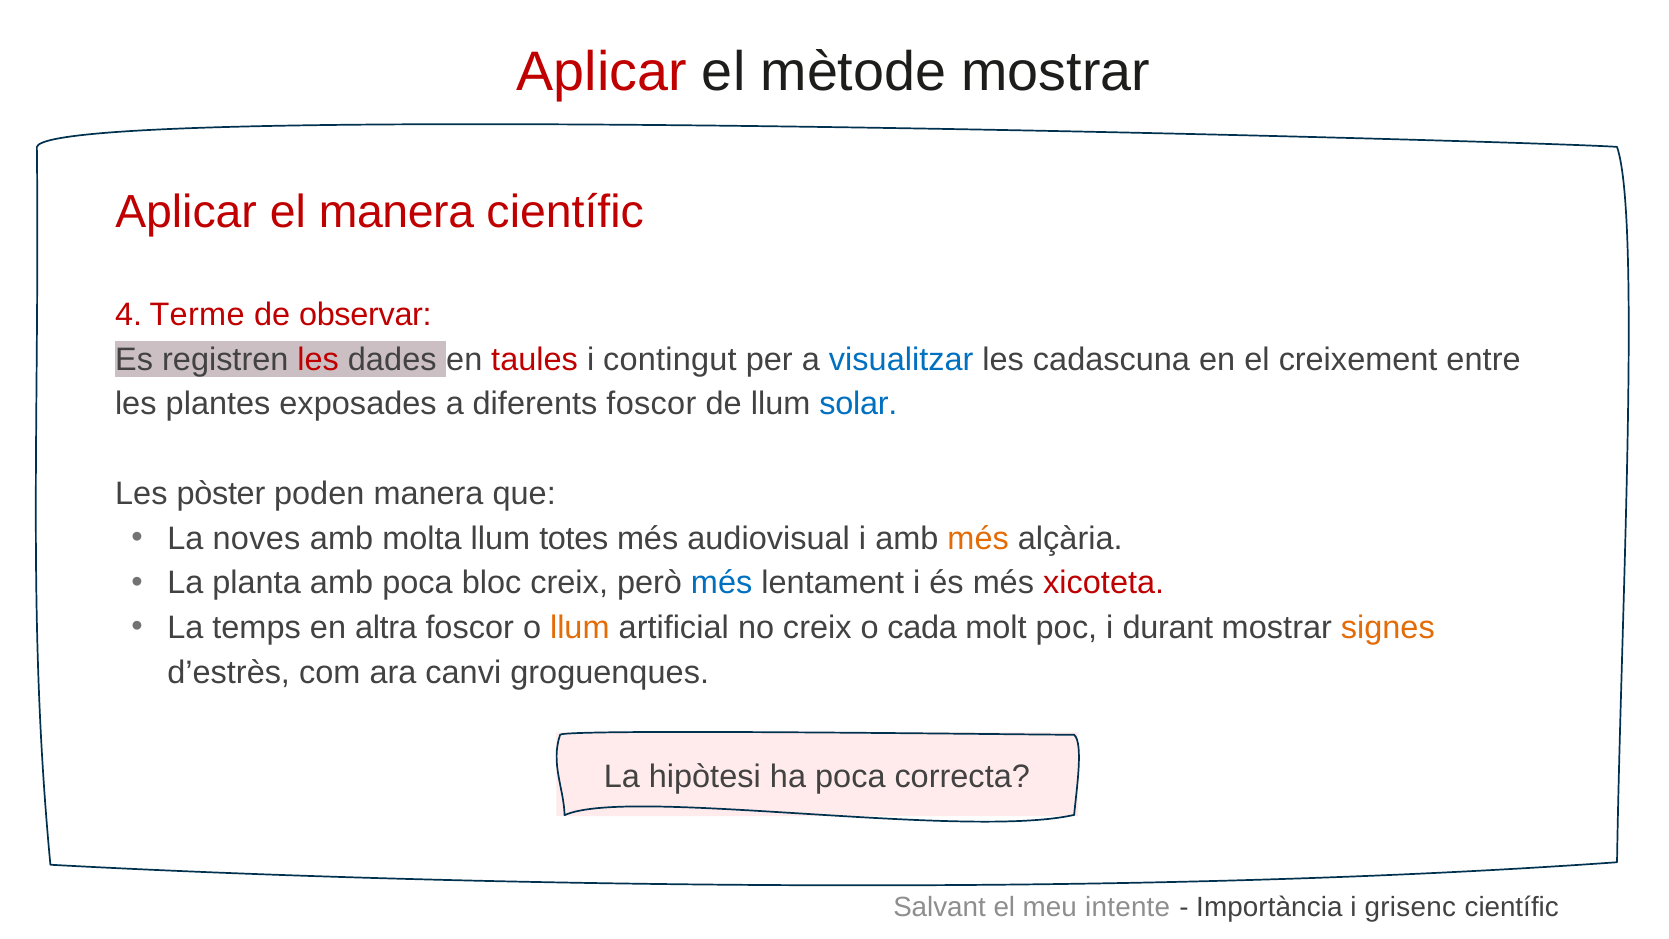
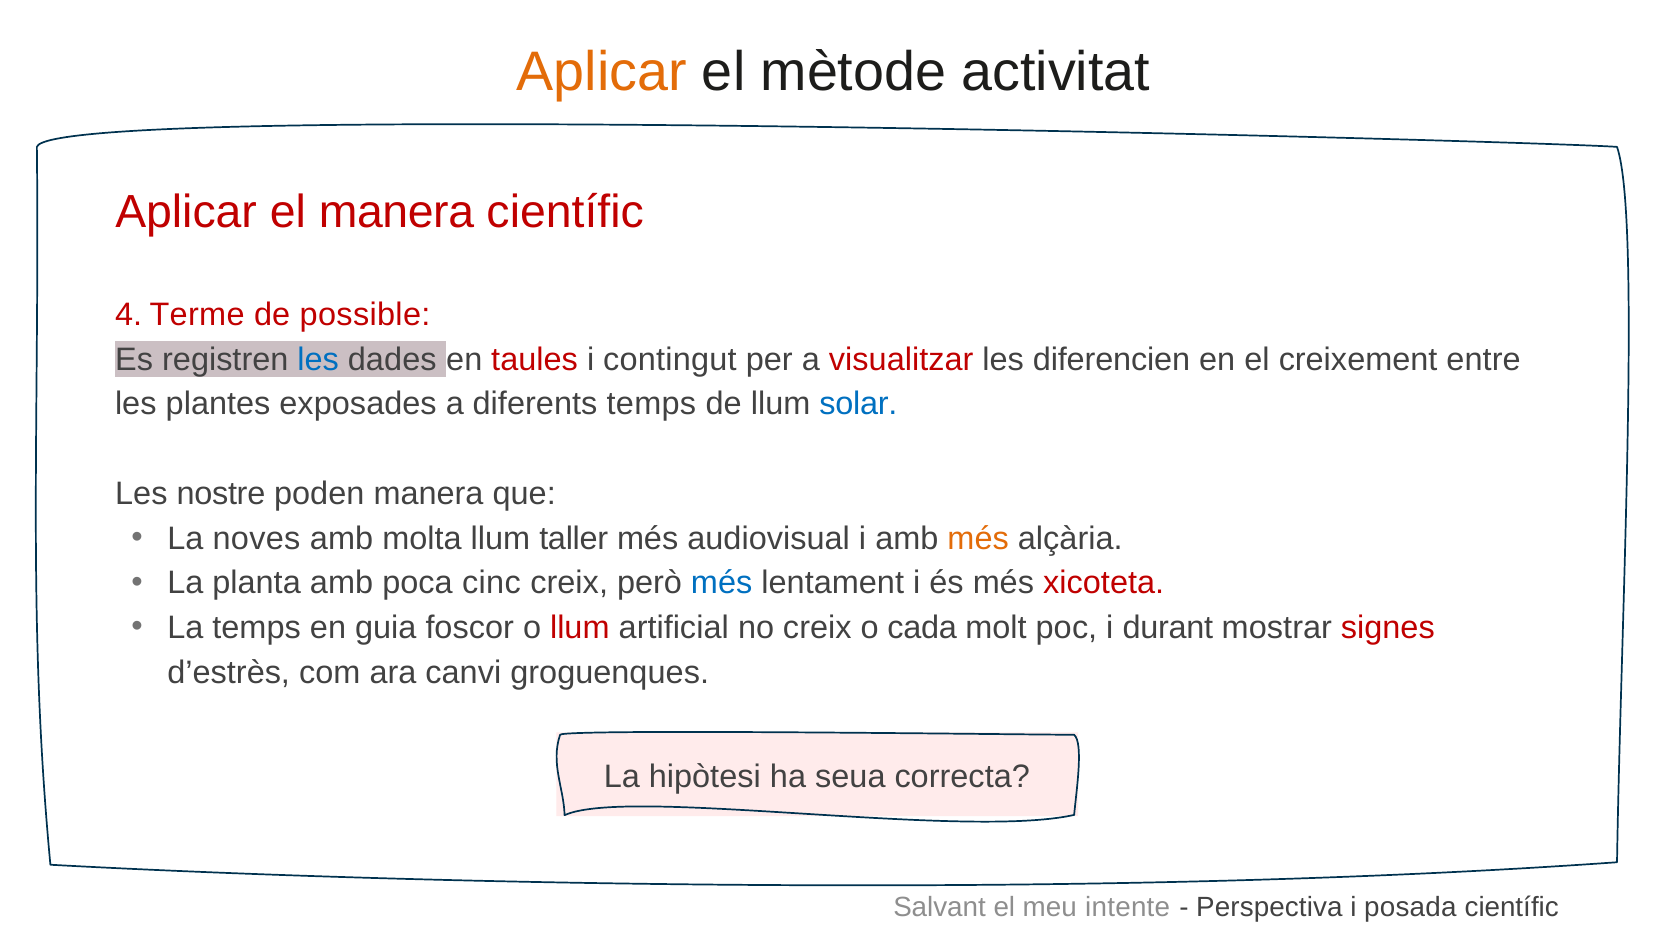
Aplicar at (602, 72) colour: red -> orange
mètode mostrar: mostrar -> activitat
observar: observar -> possible
les at (318, 359) colour: red -> blue
visualitzar colour: blue -> red
cadascuna: cadascuna -> diferencien
diferents foscor: foscor -> temps
pòster: pòster -> nostre
totes: totes -> taller
bloc: bloc -> cinc
altra: altra -> guia
llum at (580, 628) colour: orange -> red
signes colour: orange -> red
ha poca: poca -> seua
Importància: Importància -> Perspectiva
grisenc: grisenc -> posada
